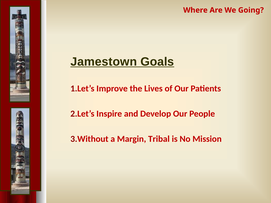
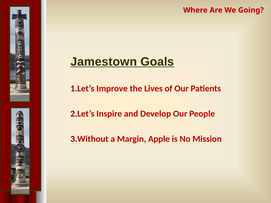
Tribal: Tribal -> Apple
